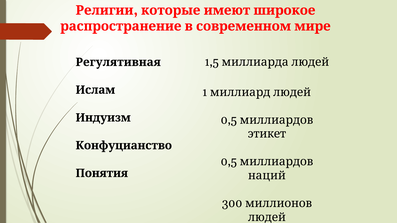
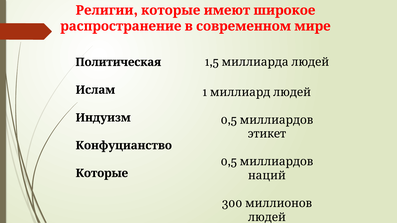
Регулятивная: Регулятивная -> Политическая
Понятия at (102, 173): Понятия -> Которые
